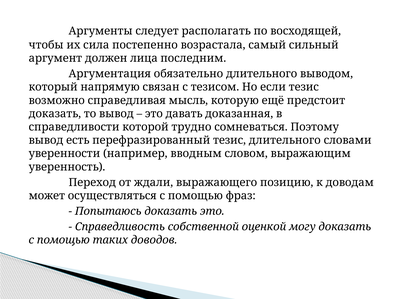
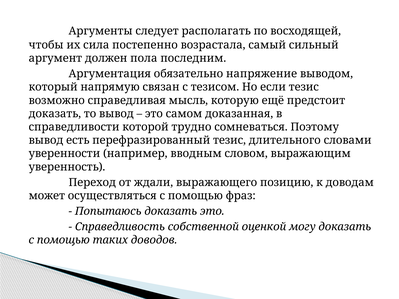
лица: лица -> пола
обязательно длительного: длительного -> напряжение
давать: давать -> самом
